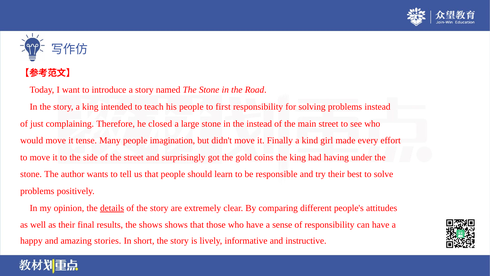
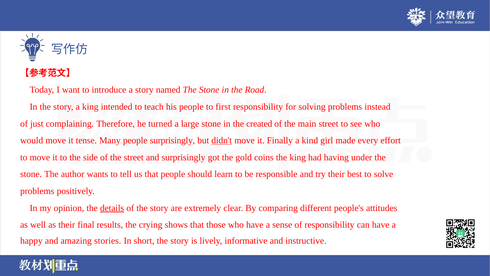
closed: closed -> turned
the instead: instead -> created
people imagination: imagination -> surprisingly
didn't underline: none -> present
the shows: shows -> crying
